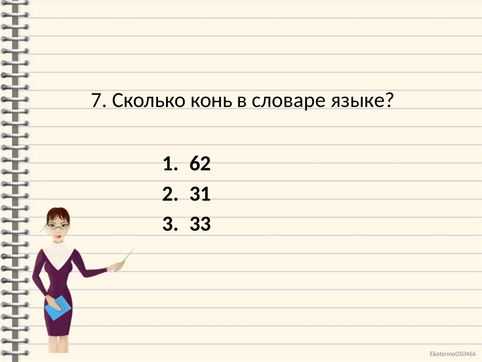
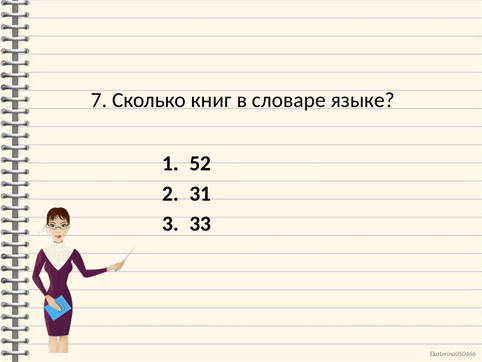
конь: конь -> книг
62: 62 -> 52
